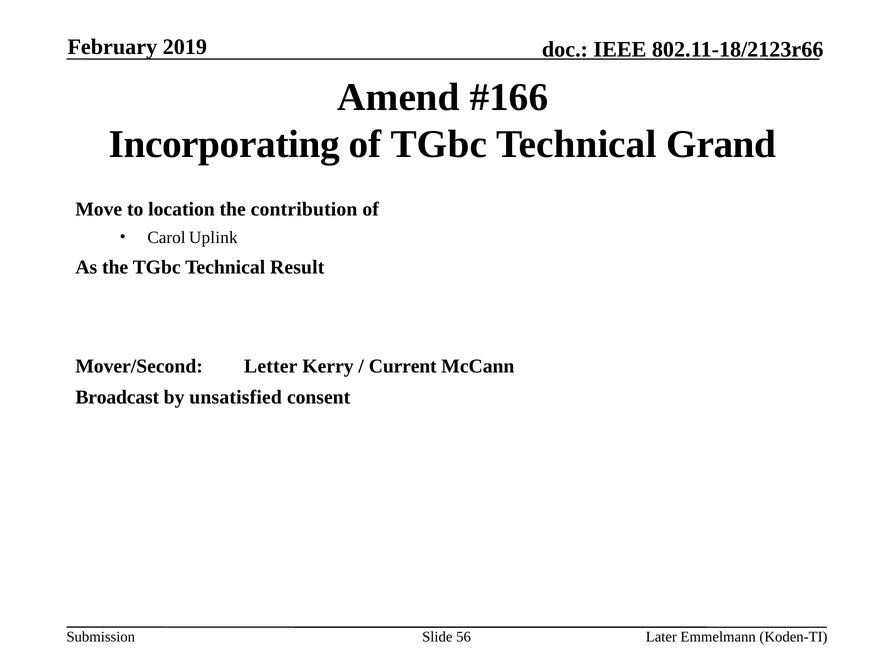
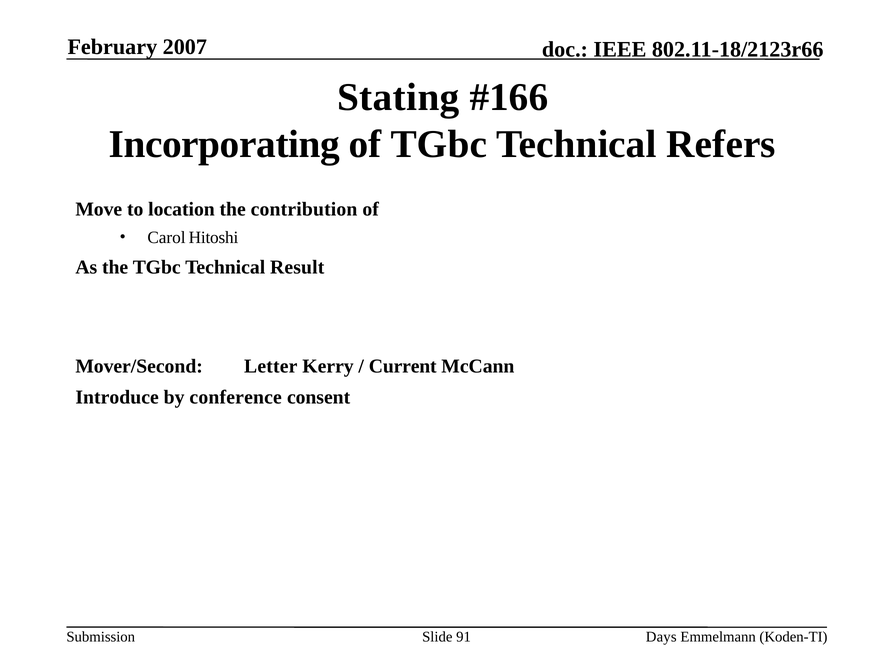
2019: 2019 -> 2007
Amend: Amend -> Stating
Grand: Grand -> Refers
Uplink: Uplink -> Hitoshi
Broadcast: Broadcast -> Introduce
unsatisfied: unsatisfied -> conference
56: 56 -> 91
Later: Later -> Days
